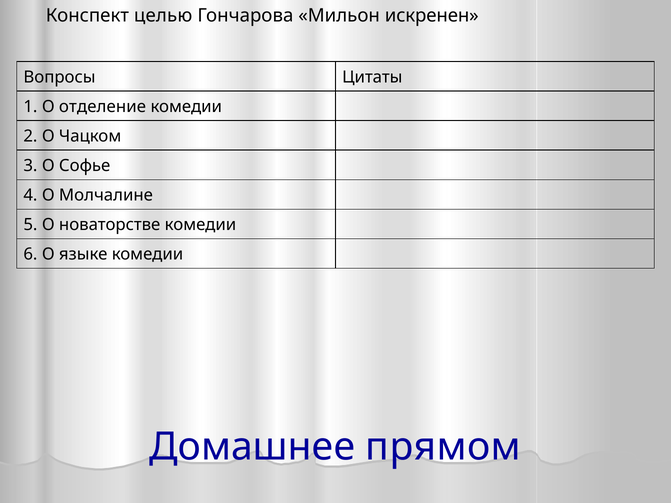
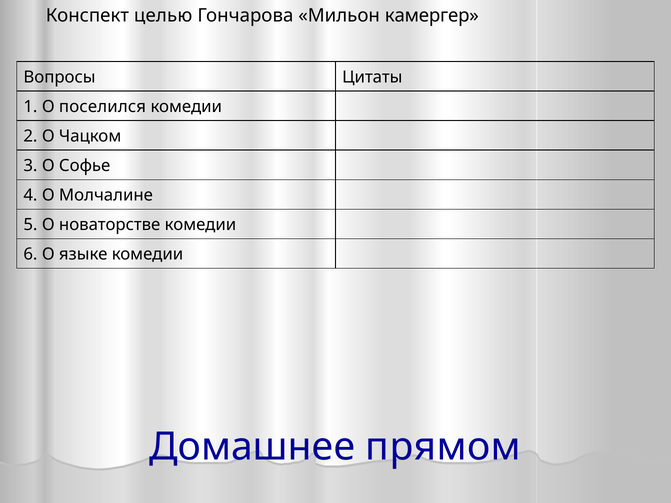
искренен: искренен -> камергер
отделение: отделение -> поселился
